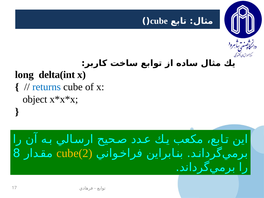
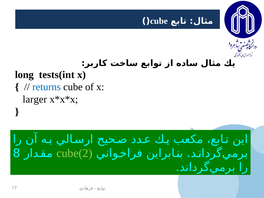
delta(int: delta(int -> tests(int
object: object -> larger
cube(2 colour: yellow -> light green
